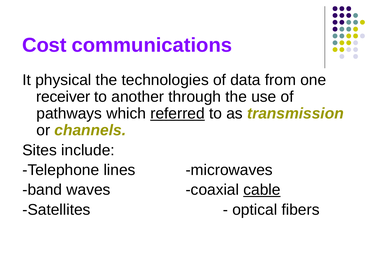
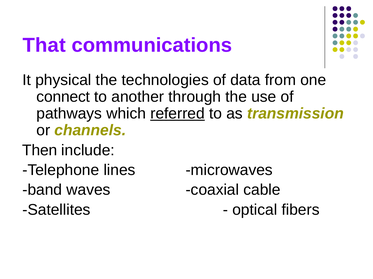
Cost: Cost -> That
receiver: receiver -> connect
Sites: Sites -> Then
cable underline: present -> none
